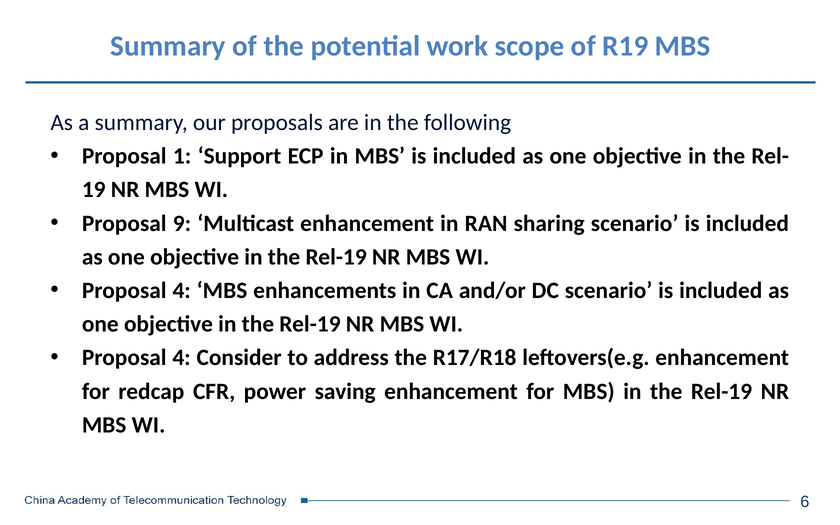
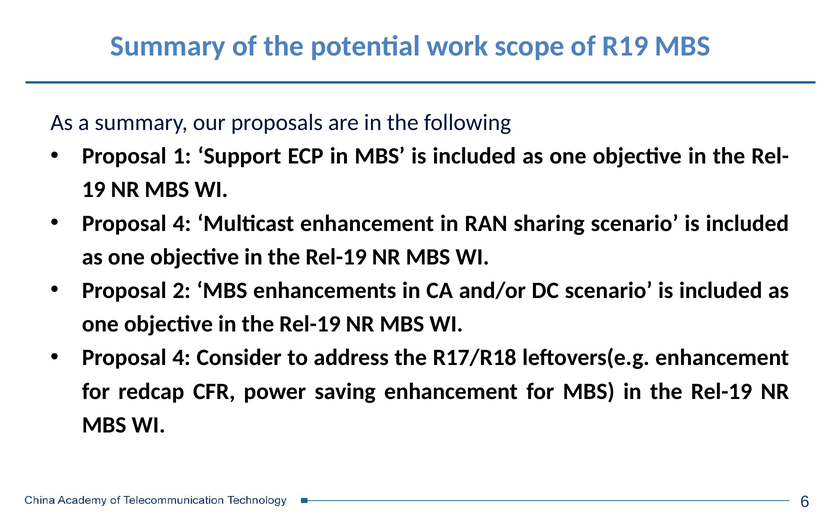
9 at (182, 223): 9 -> 4
4 at (182, 291): 4 -> 2
